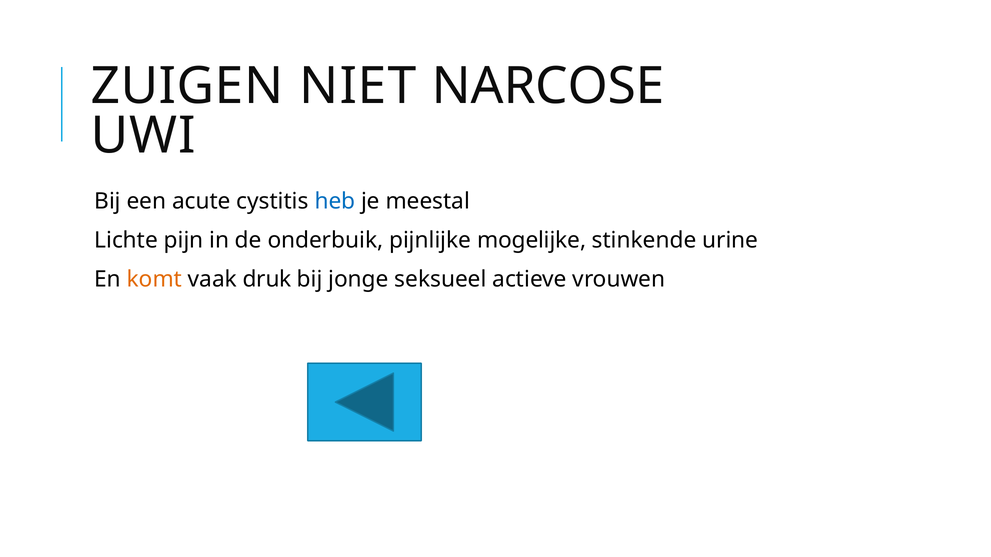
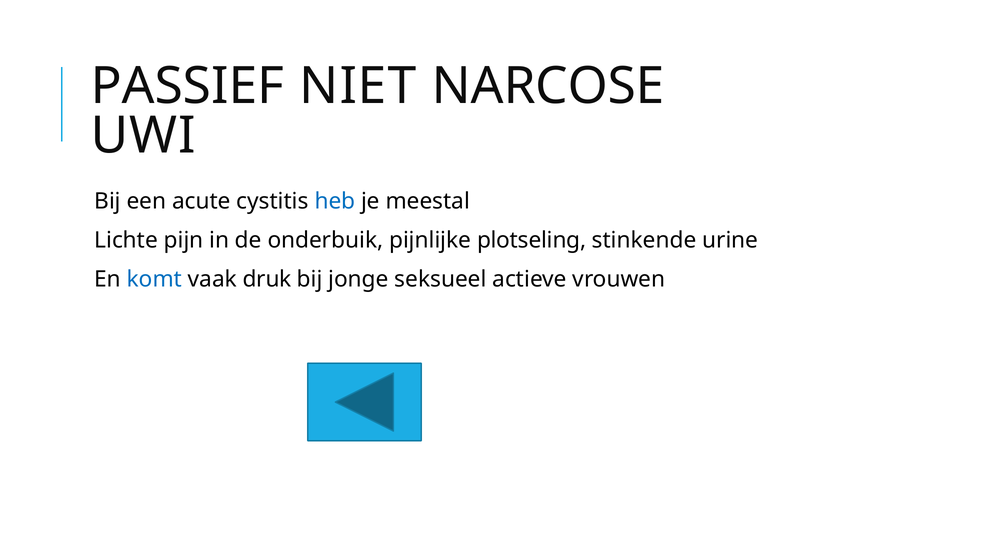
ZUIGEN: ZUIGEN -> PASSIEF
mogelijke: mogelijke -> plotseling
komt colour: orange -> blue
